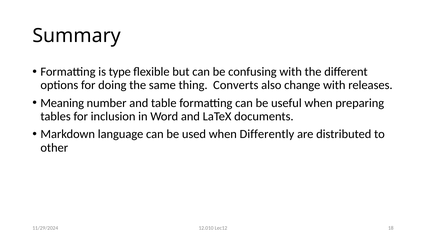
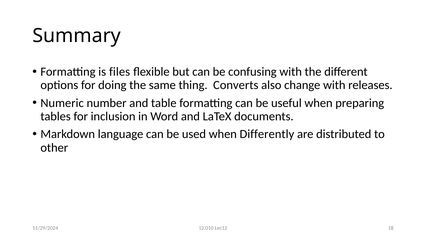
type: type -> files
Meaning: Meaning -> Numeric
